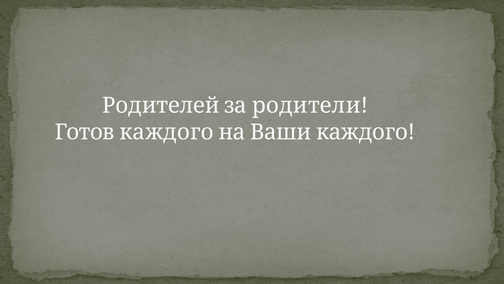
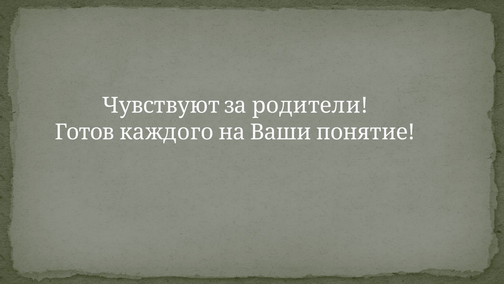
Родителей: Родителей -> Чувствуют
Ваши каждого: каждого -> понятие
